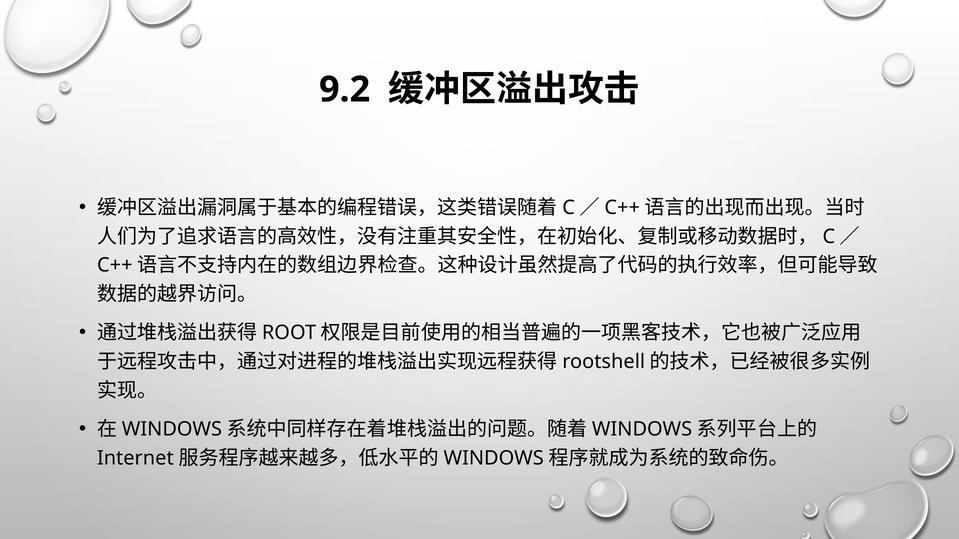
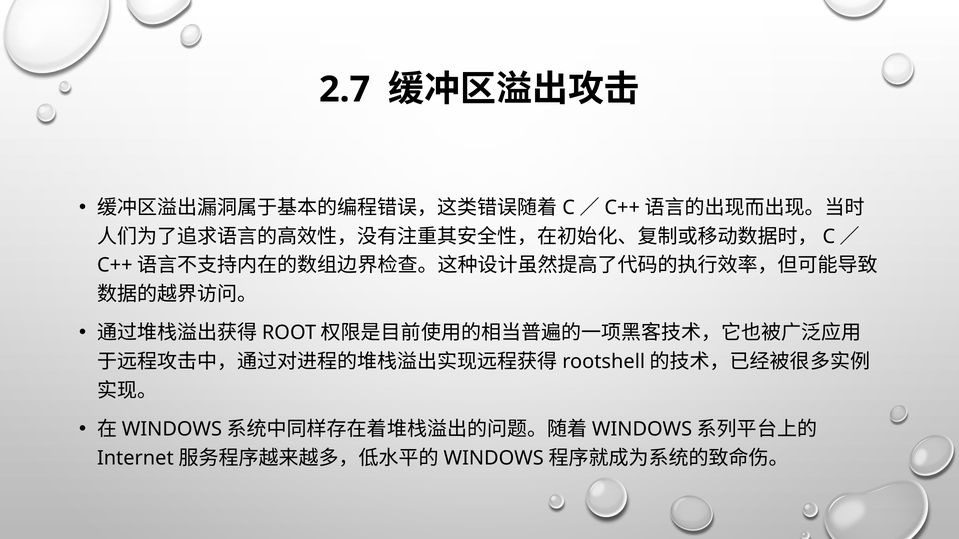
9.2: 9.2 -> 2.7
